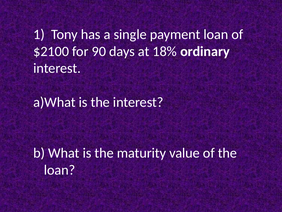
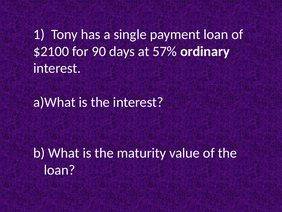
18%: 18% -> 57%
